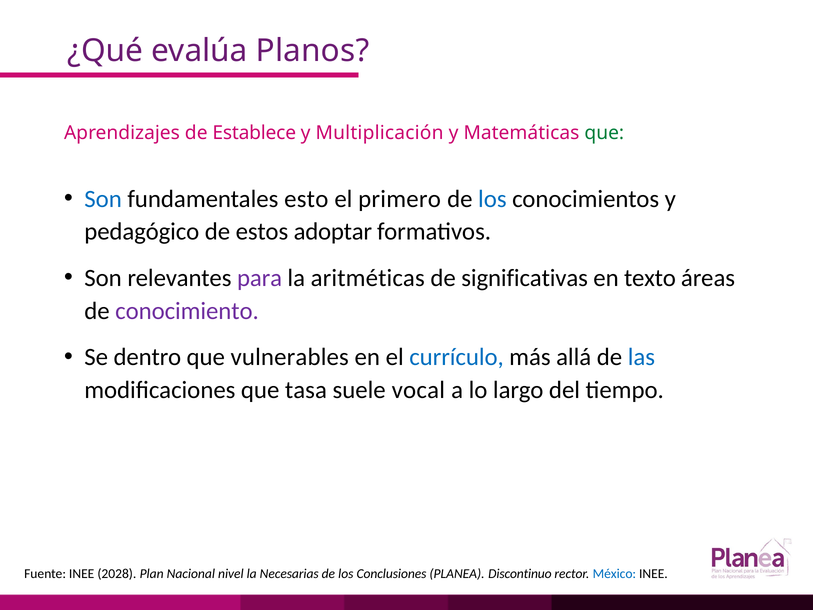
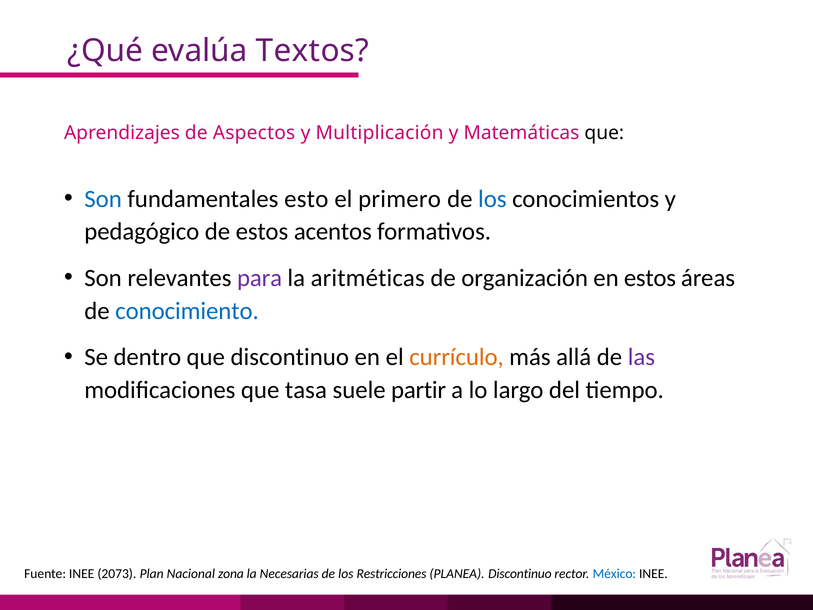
Planos: Planos -> Textos
Establece: Establece -> Aspectos
que at (604, 133) colour: green -> black
adoptar: adoptar -> acentos
significativas: significativas -> organización
en texto: texto -> estos
conocimiento colour: purple -> blue
que vulnerables: vulnerables -> discontinuo
currículo colour: blue -> orange
las colour: blue -> purple
vocal: vocal -> partir
2028: 2028 -> 2073
nivel: nivel -> zona
Conclusiones: Conclusiones -> Restricciones
